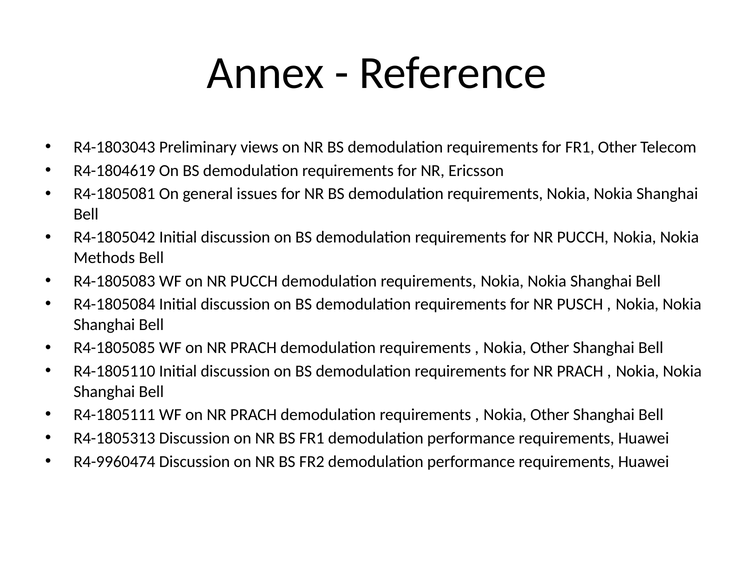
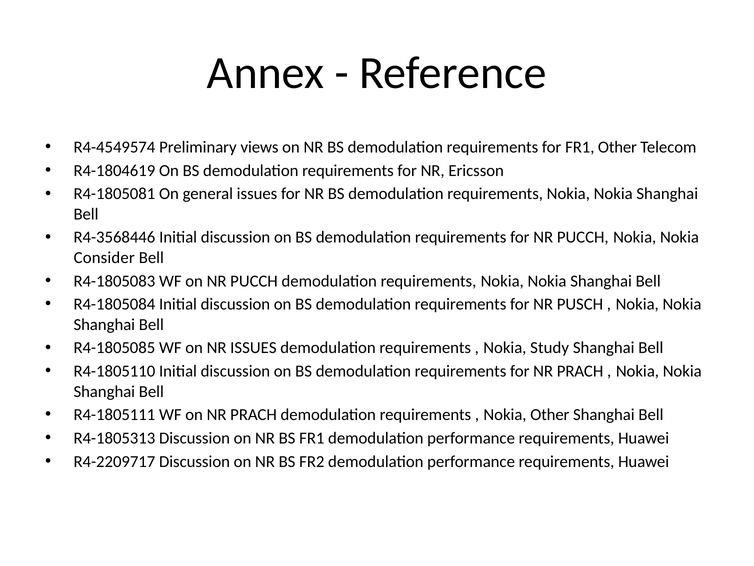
R4-1803043: R4-1803043 -> R4-4549574
R4-1805042: R4-1805042 -> R4-3568446
Methods: Methods -> Consider
PRACH at (253, 348): PRACH -> ISSUES
Other at (550, 348): Other -> Study
R4-9960474: R4-9960474 -> R4-2209717
